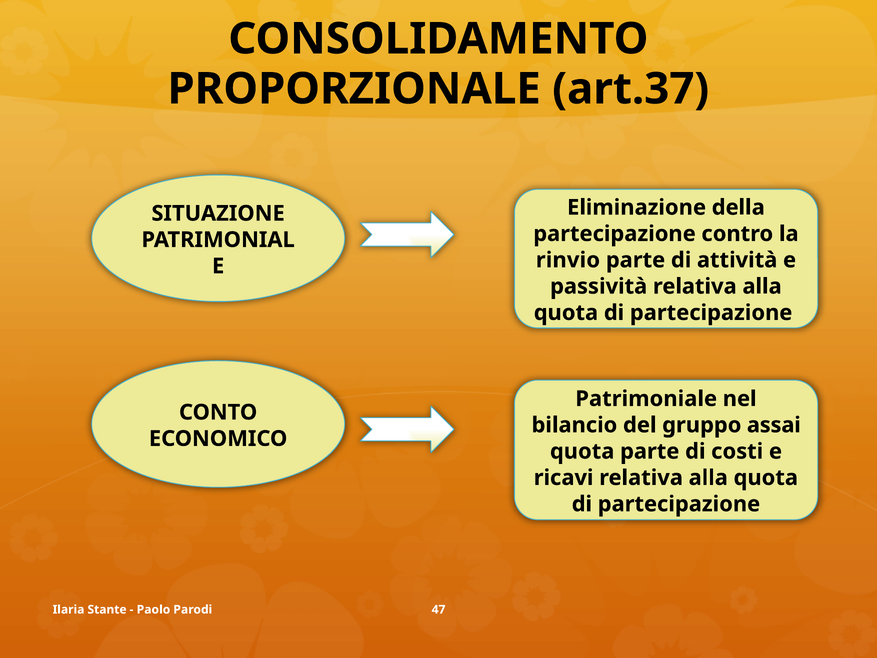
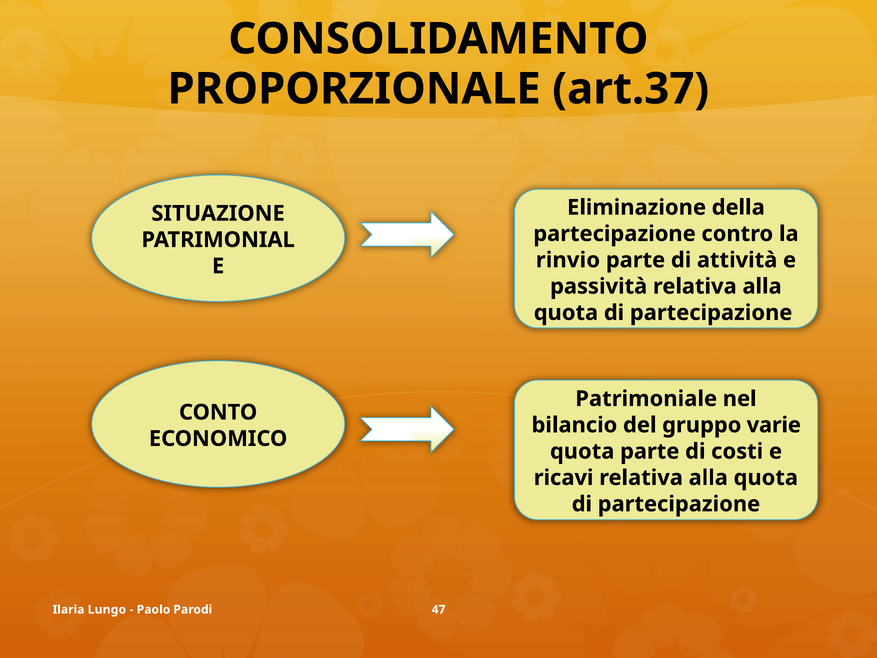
assai: assai -> varie
Stante: Stante -> Lungo
